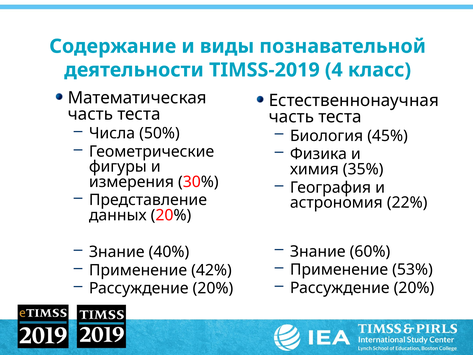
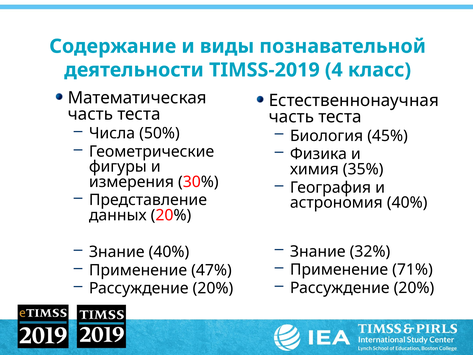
астрономия 22%: 22% -> 40%
60%: 60% -> 32%
53%: 53% -> 71%
42%: 42% -> 47%
